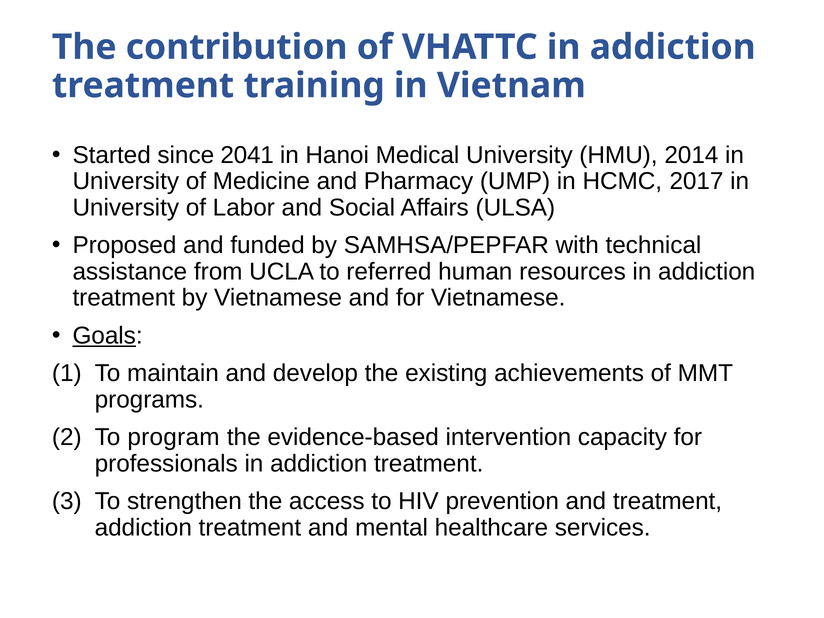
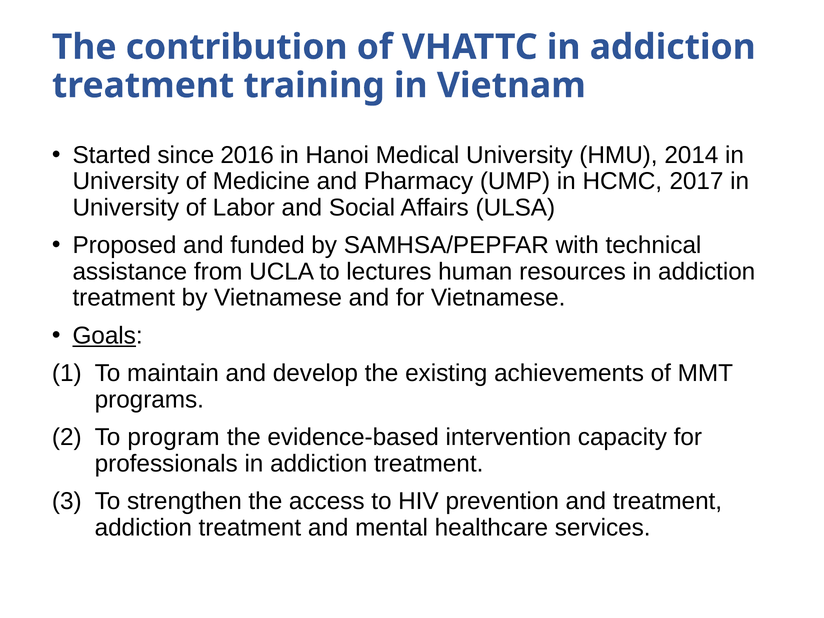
2041: 2041 -> 2016
referred: referred -> lectures
